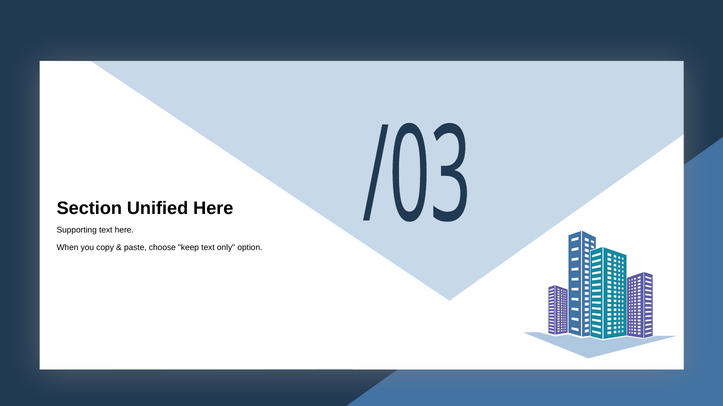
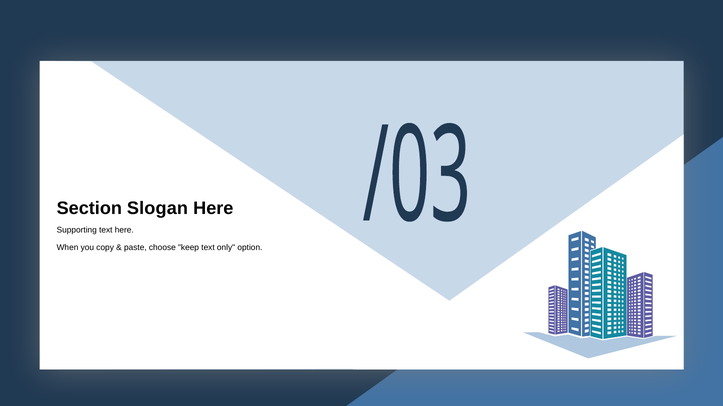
Unified: Unified -> Slogan
